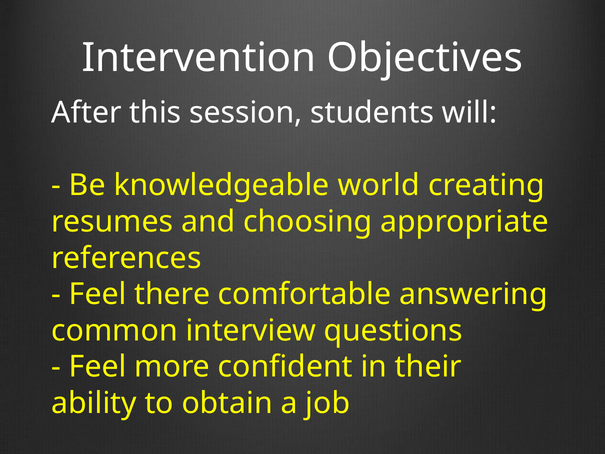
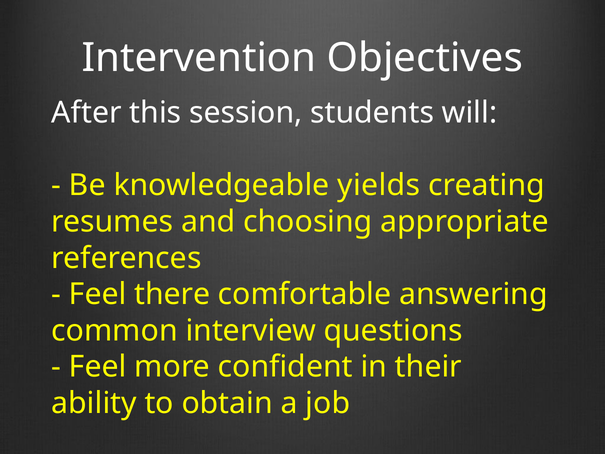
world: world -> yields
